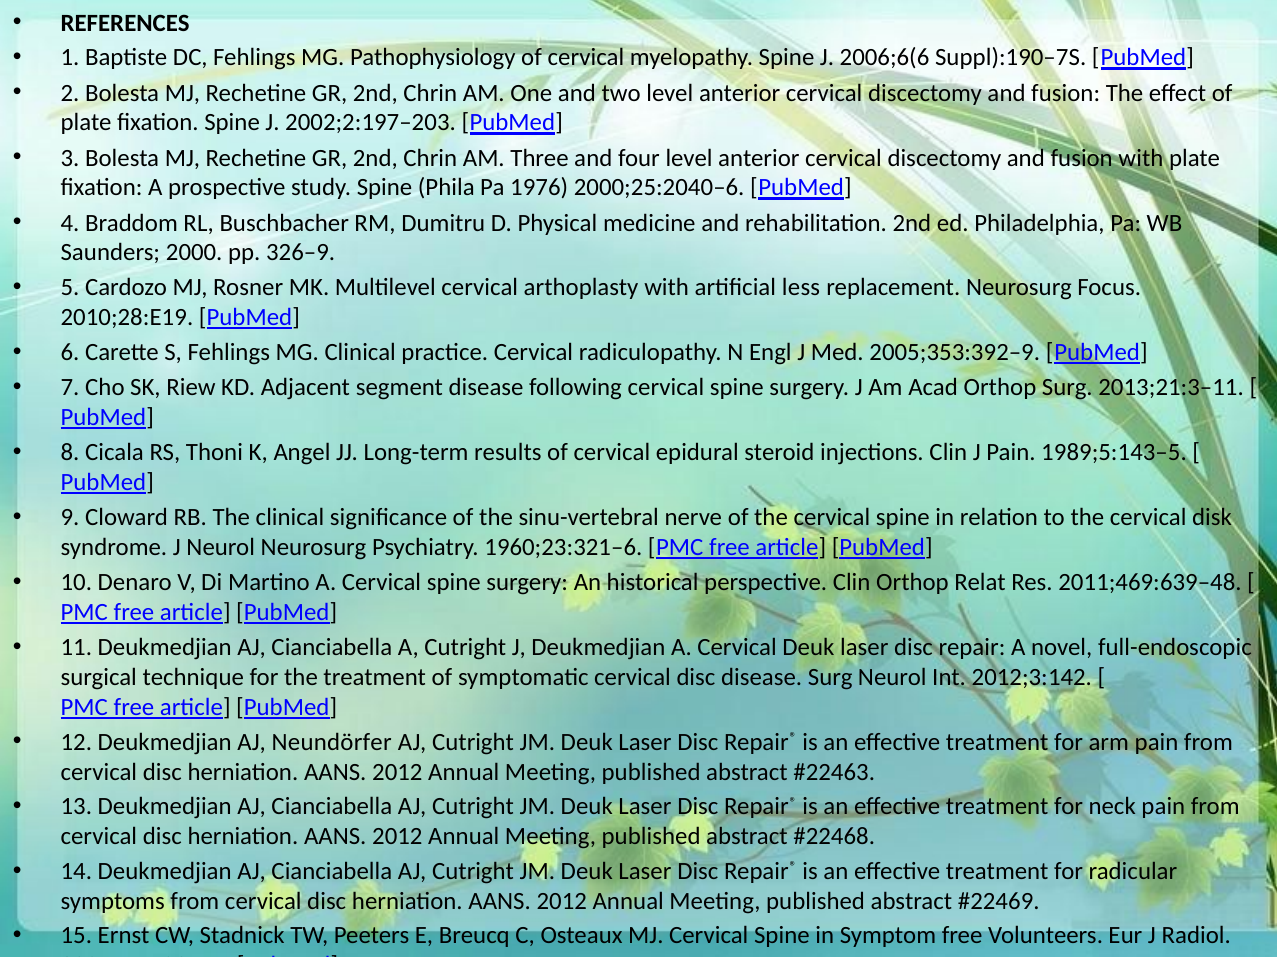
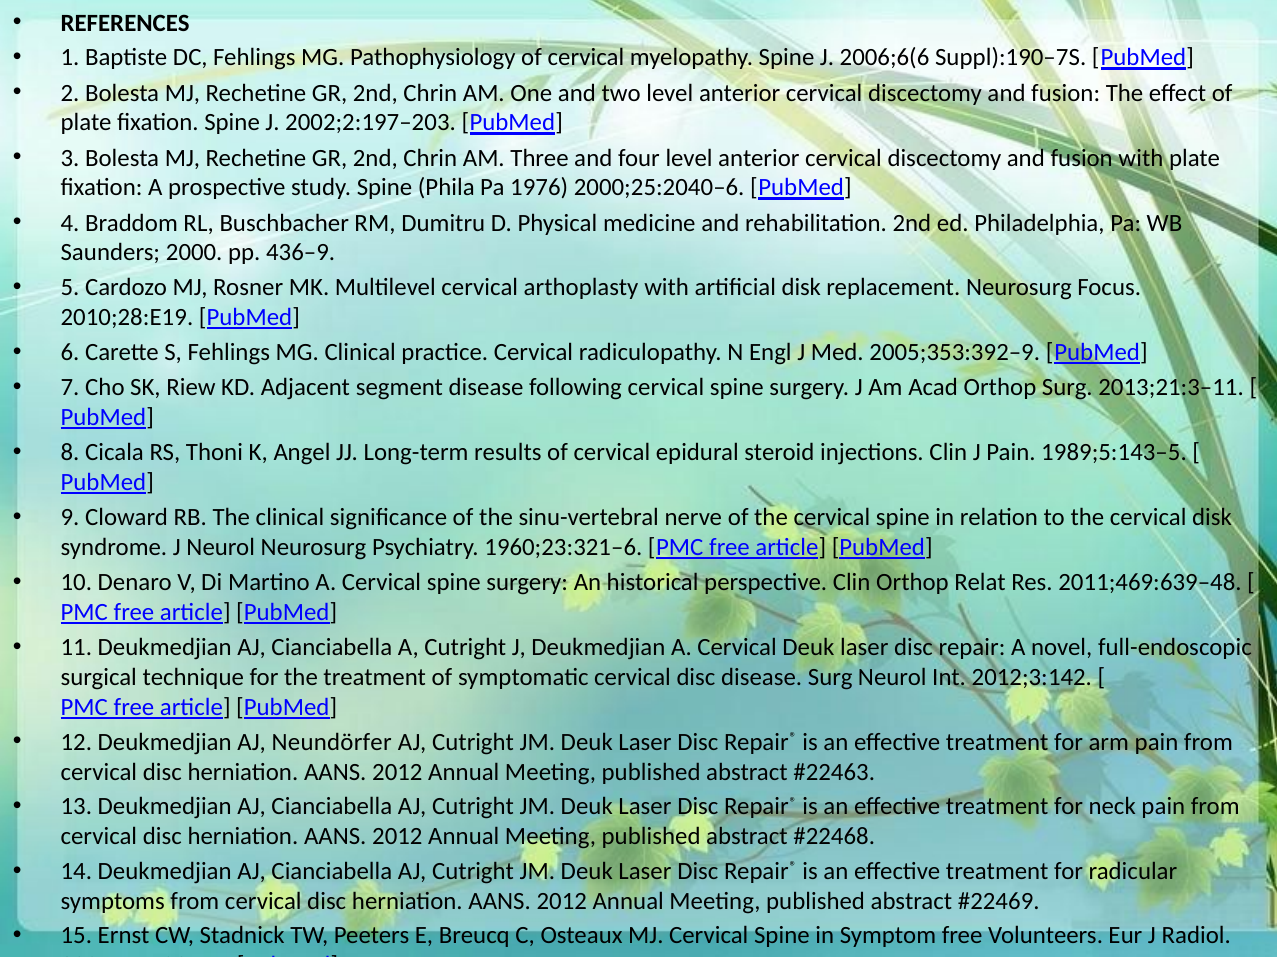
326–9: 326–9 -> 436–9
artificial less: less -> disk
